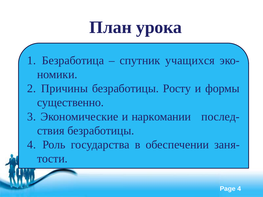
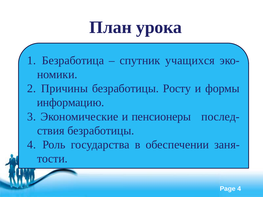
существенно: существенно -> информацию
наркомании: наркомании -> пенсионеры
